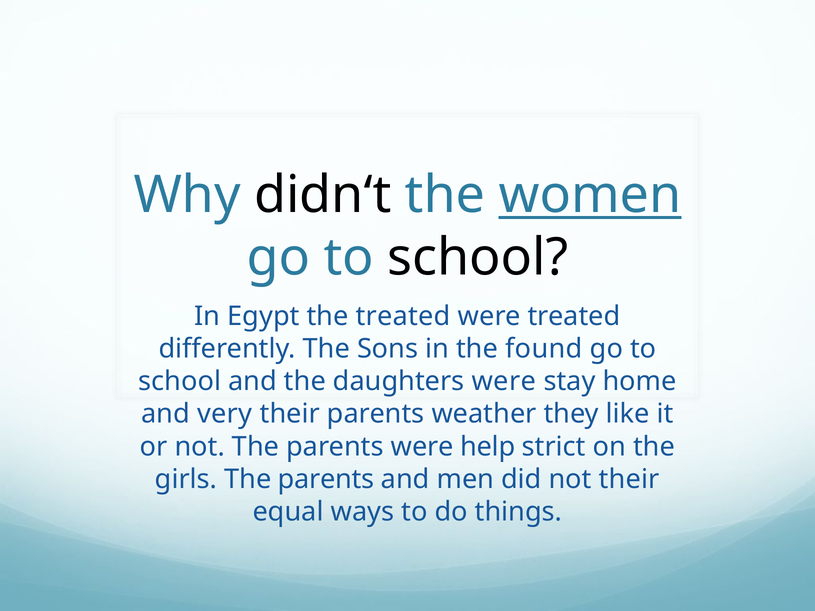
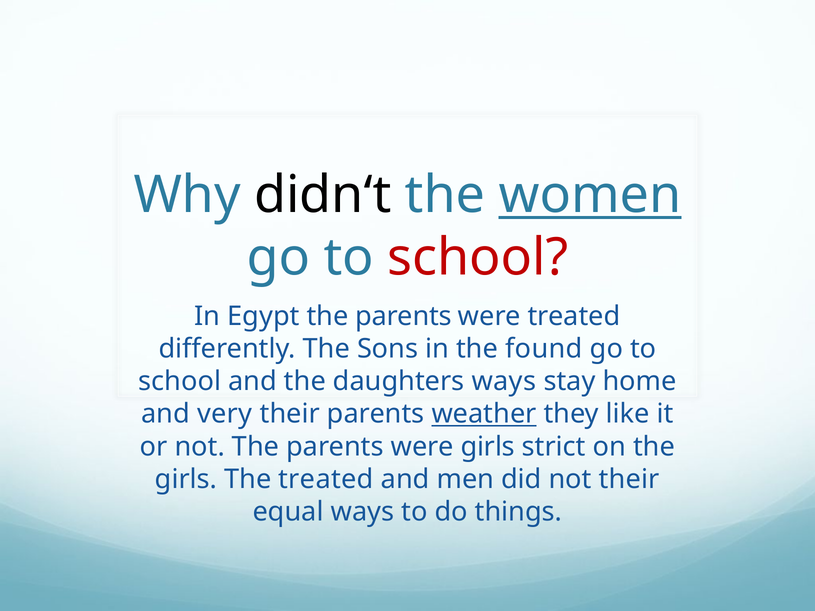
school at (478, 258) colour: black -> red
Egypt the treated: treated -> parents
daughters were: were -> ways
weather underline: none -> present
were help: help -> girls
girls The parents: parents -> treated
